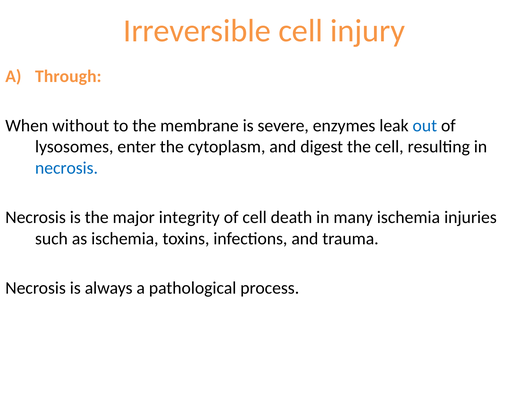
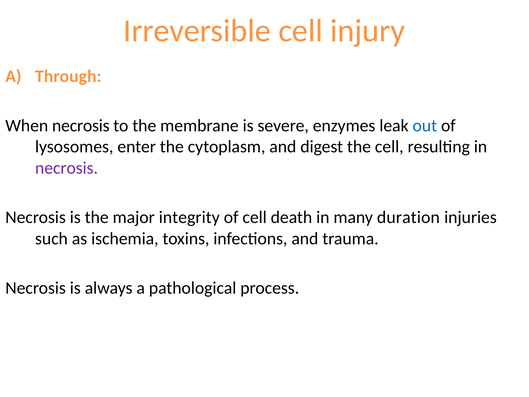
When without: without -> necrosis
necrosis at (67, 168) colour: blue -> purple
many ischemia: ischemia -> duration
